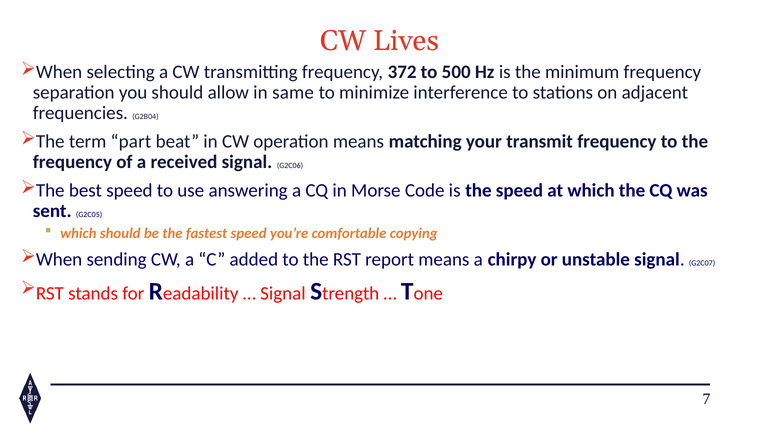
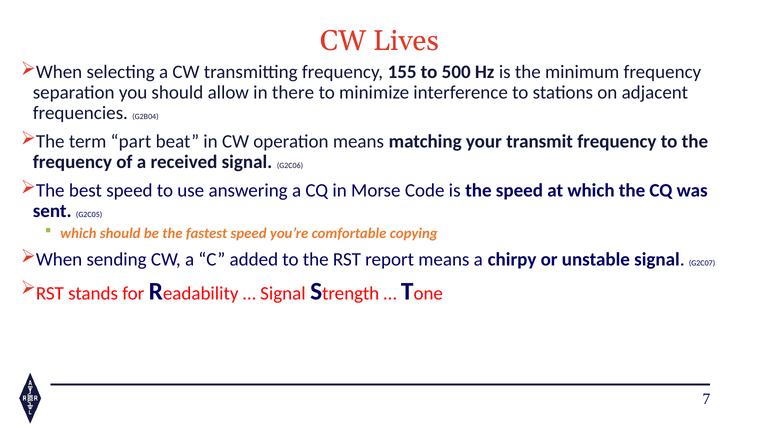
372: 372 -> 155
same: same -> there
